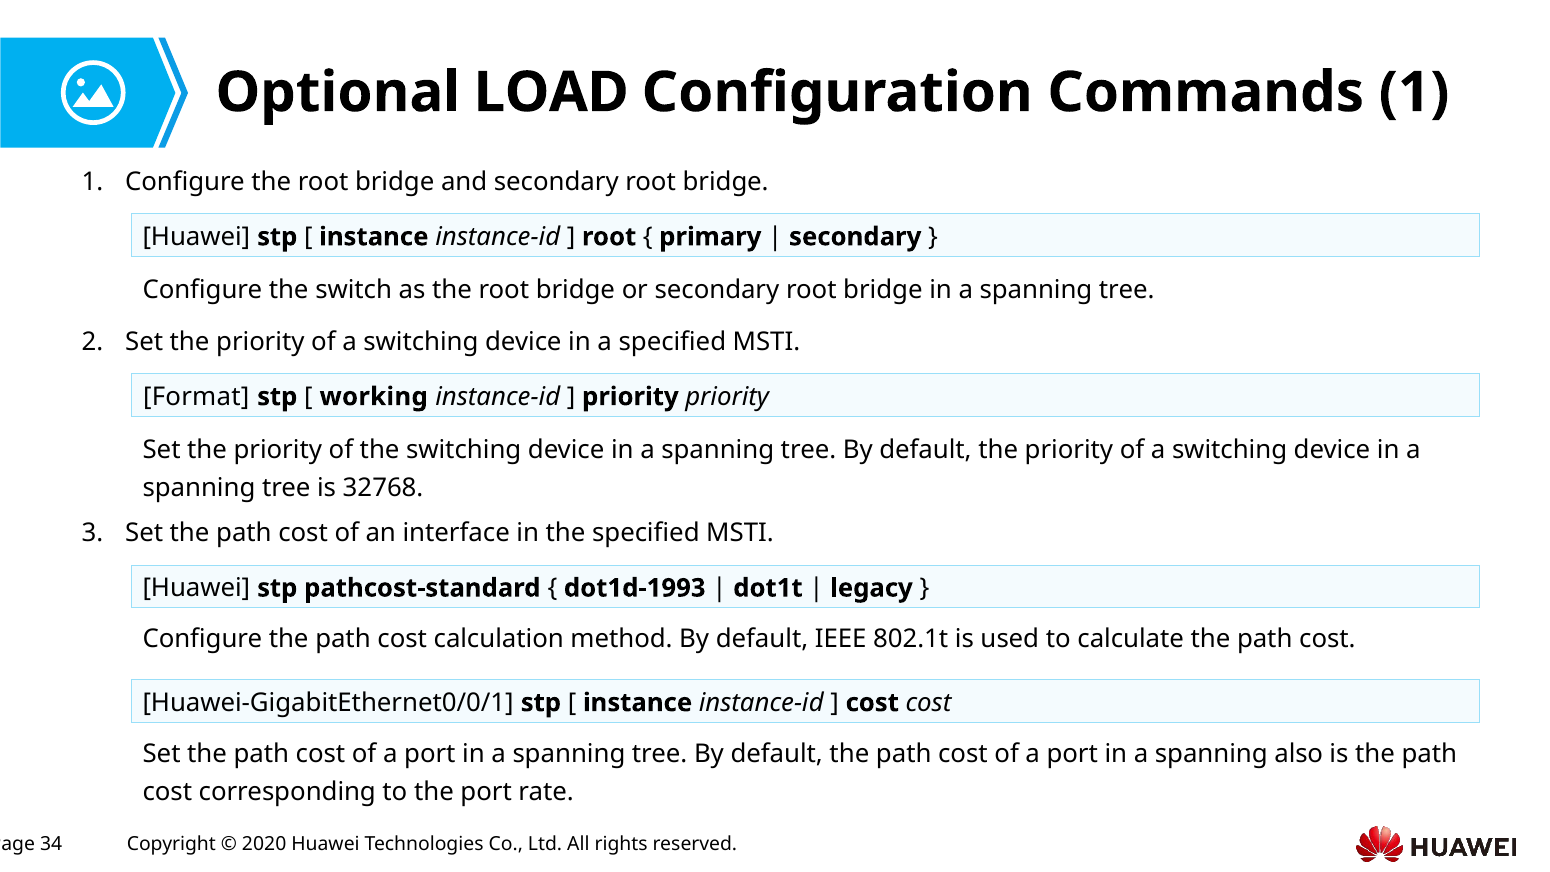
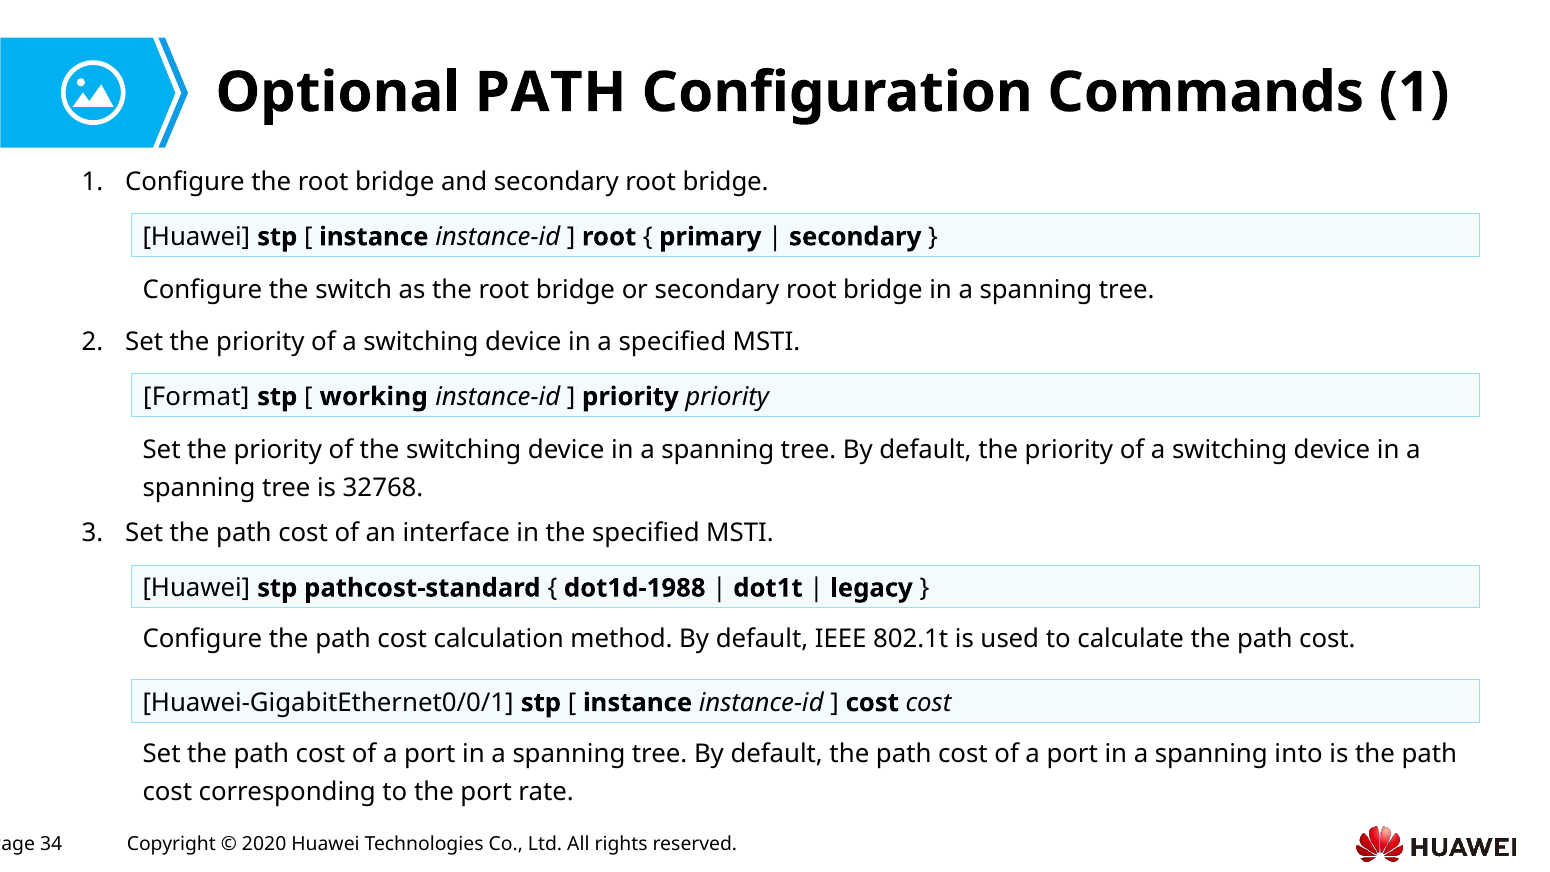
Optional LOAD: LOAD -> PATH
dot1d-1993: dot1d-1993 -> dot1d-1988
also: also -> into
